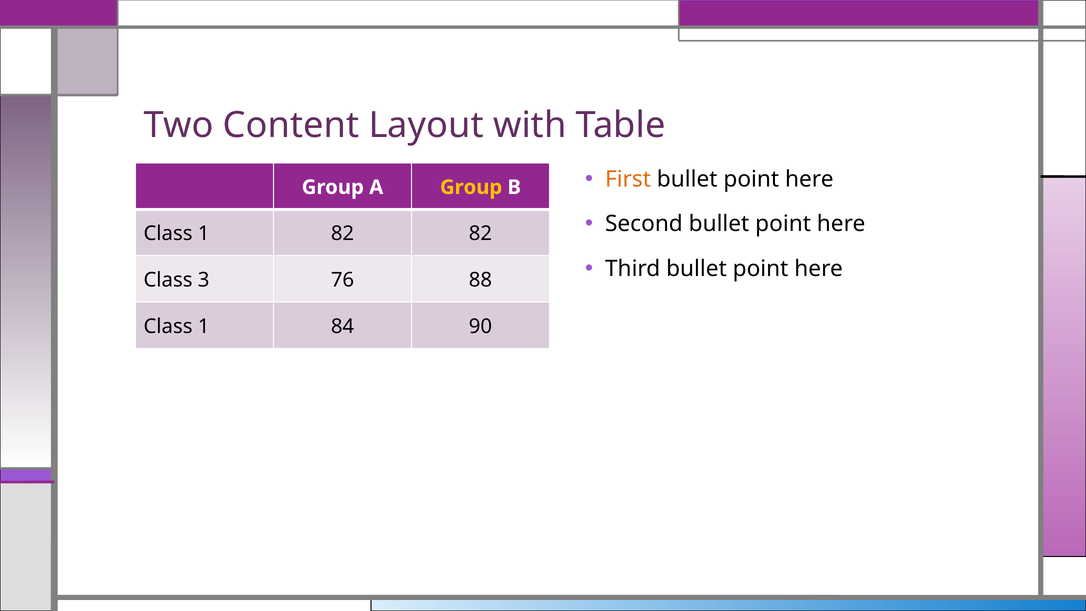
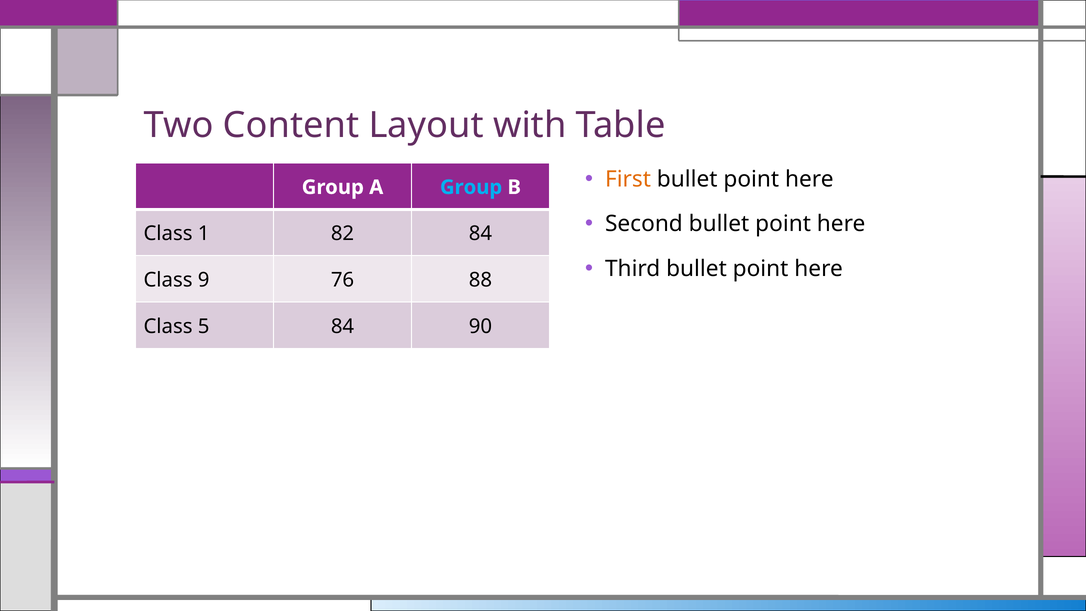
Group at (471, 187) colour: yellow -> light blue
82 82: 82 -> 84
3: 3 -> 9
1 at (204, 326): 1 -> 5
